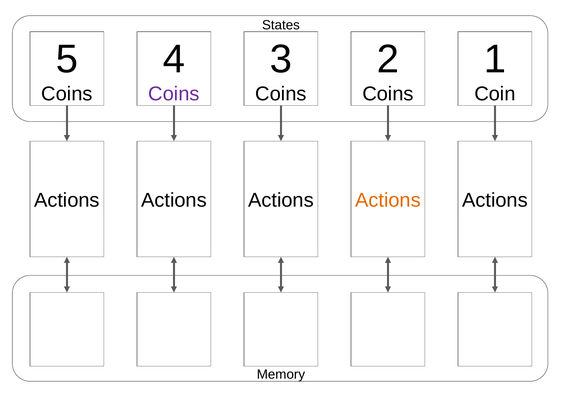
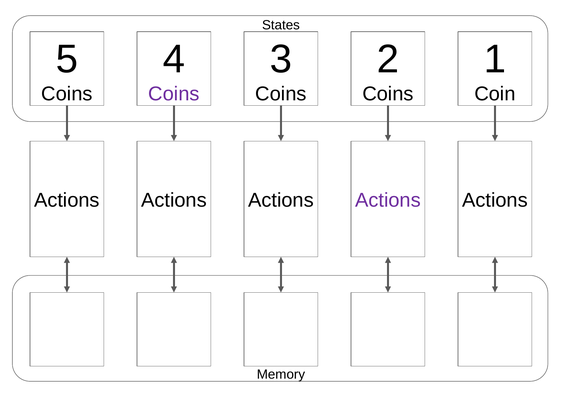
Actions at (388, 201) colour: orange -> purple
